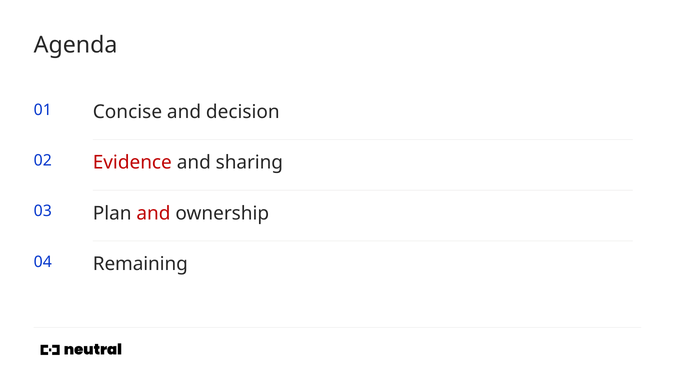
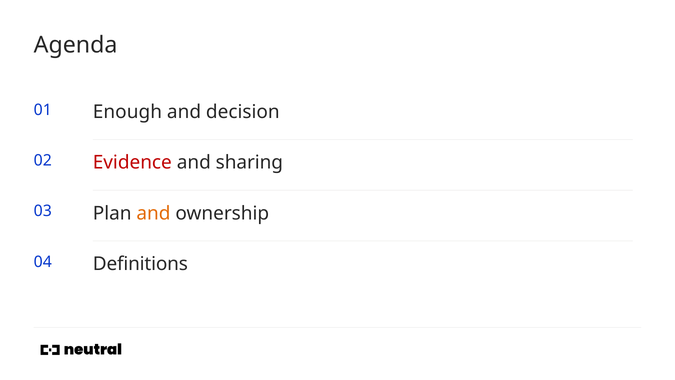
Concise: Concise -> Enough
and at (153, 213) colour: red -> orange
Remaining: Remaining -> Definitions
